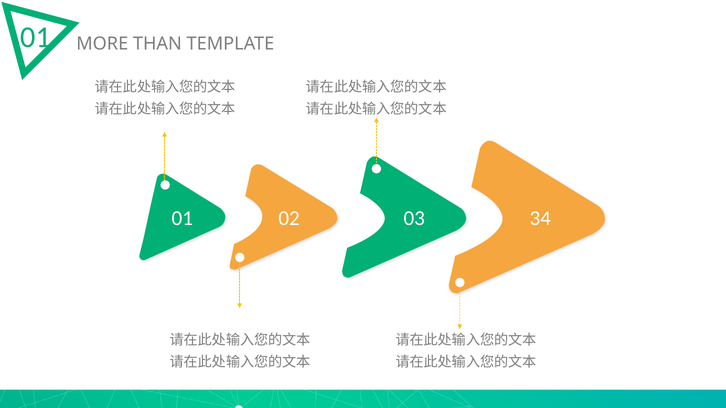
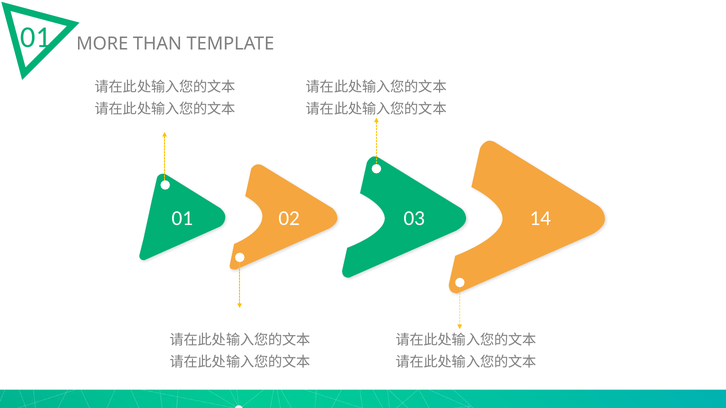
34: 34 -> 14
